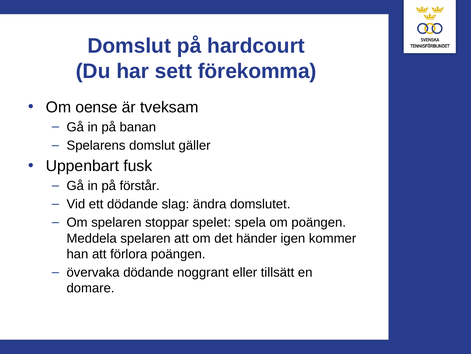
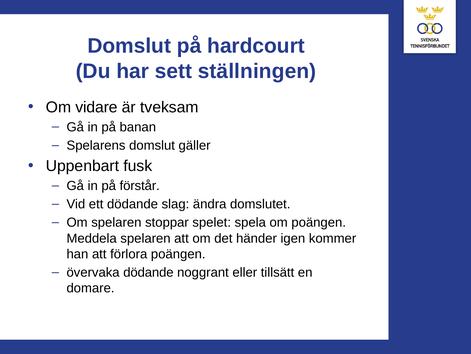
förekomma: förekomma -> ställningen
oense: oense -> vidare
